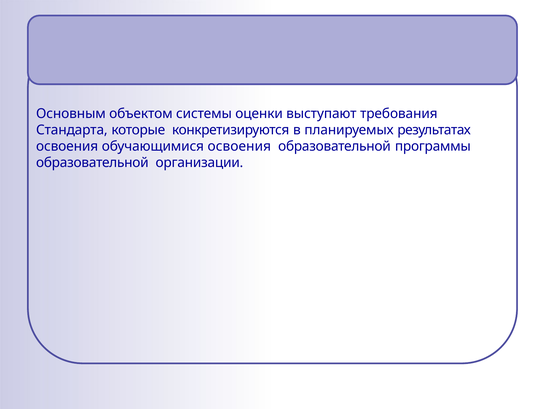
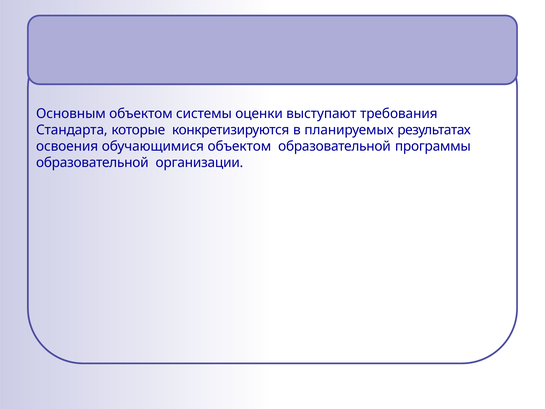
обучающимися освоения: освоения -> объектом
